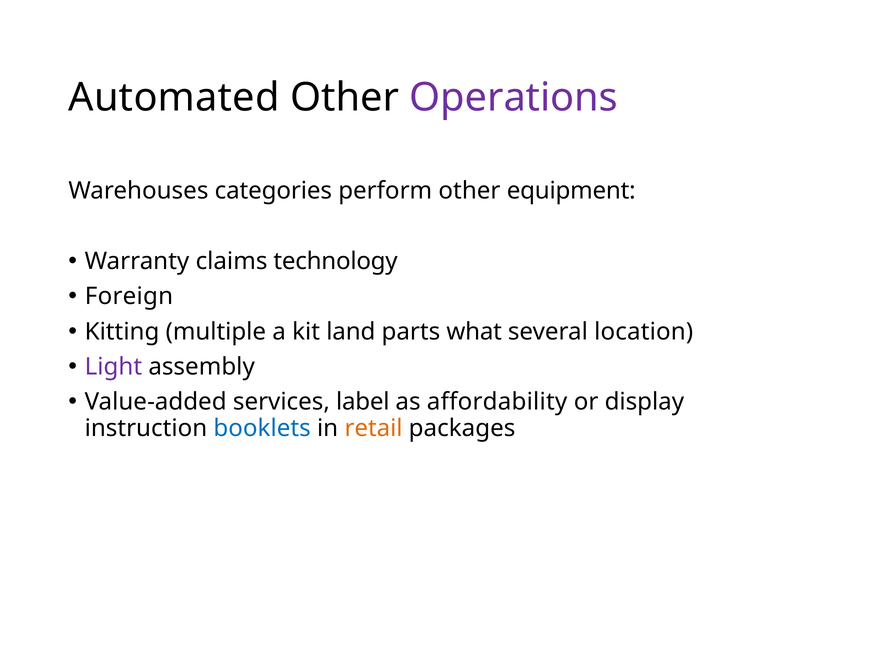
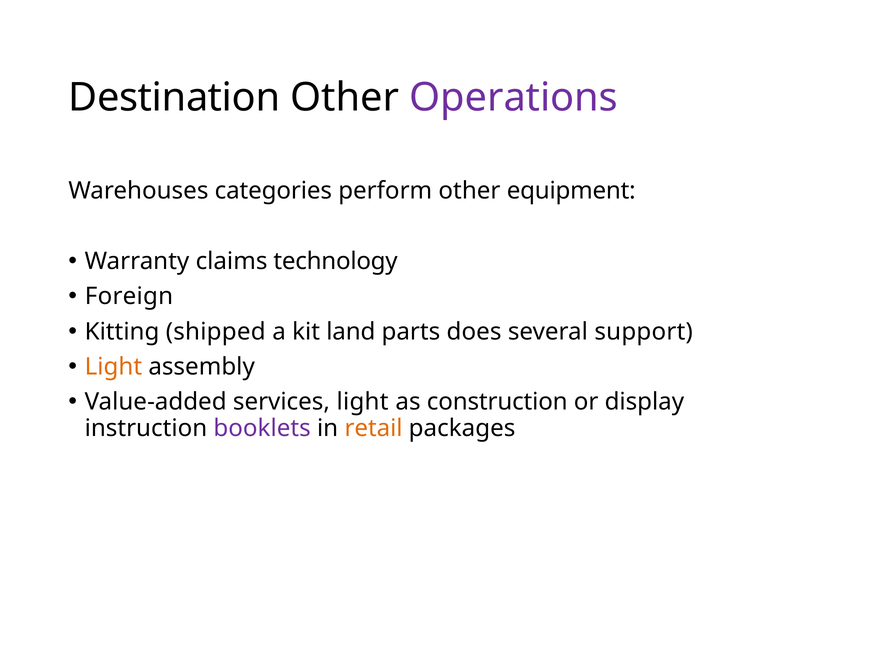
Automated: Automated -> Destination
multiple: multiple -> shipped
what: what -> does
location: location -> support
Light at (113, 367) colour: purple -> orange
services label: label -> light
affordability: affordability -> construction
booklets colour: blue -> purple
